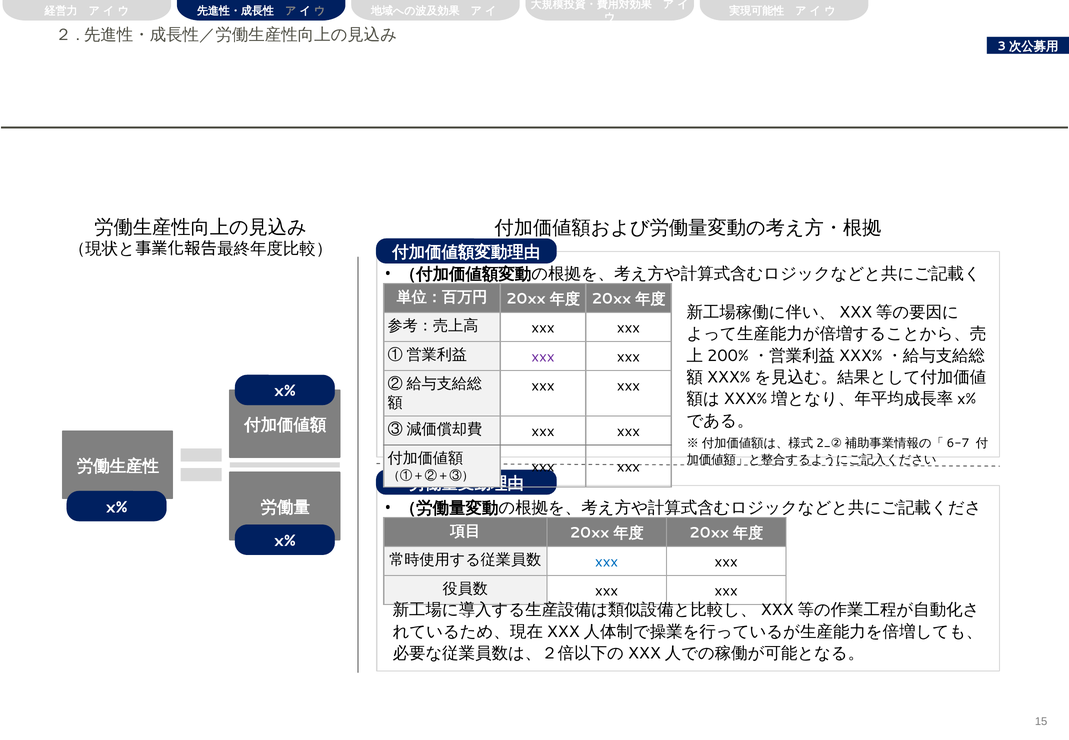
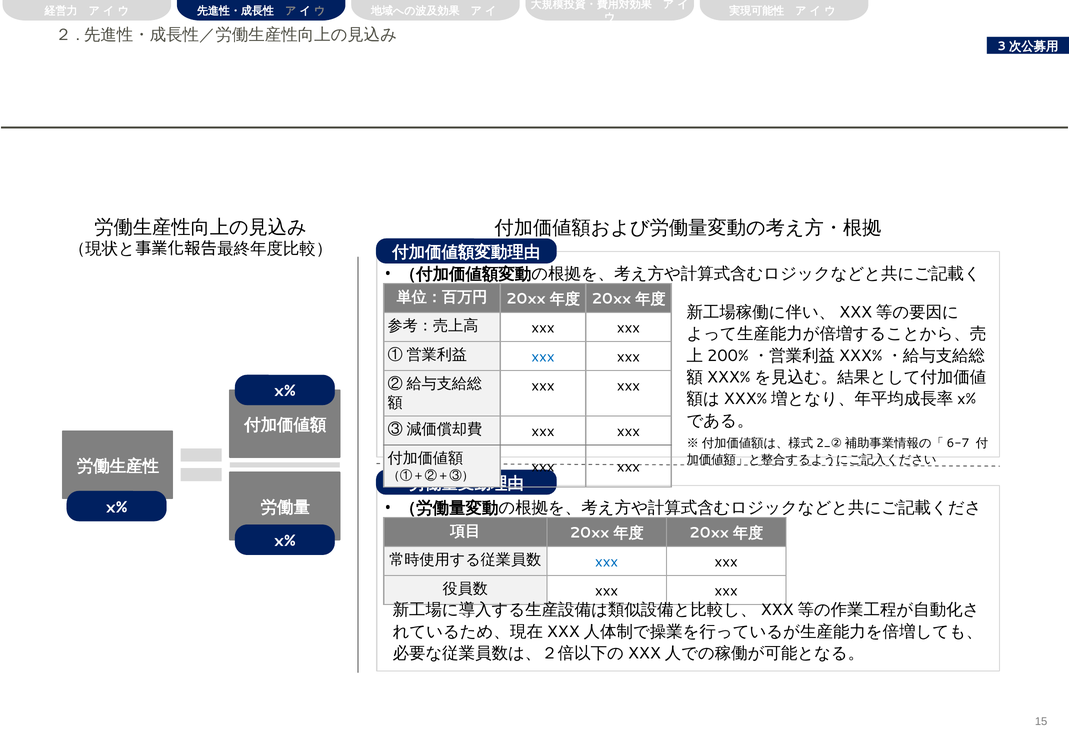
xxx at (543, 357) colour: purple -> blue
